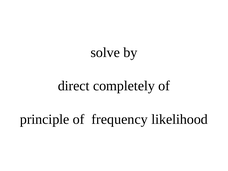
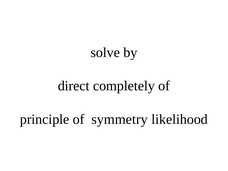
frequency: frequency -> symmetry
